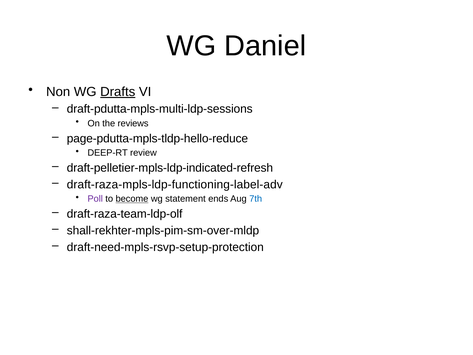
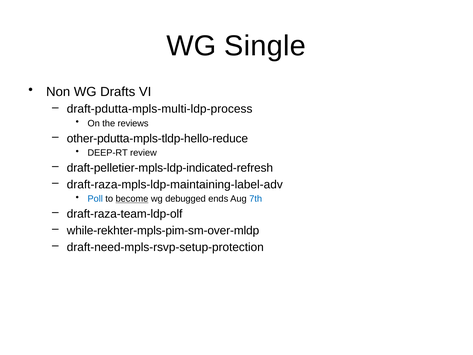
Daniel: Daniel -> Single
Drafts underline: present -> none
draft-pdutta-mpls-multi-ldp-sessions: draft-pdutta-mpls-multi-ldp-sessions -> draft-pdutta-mpls-multi-ldp-process
page-pdutta-mpls-tldp-hello-reduce: page-pdutta-mpls-tldp-hello-reduce -> other-pdutta-mpls-tldp-hello-reduce
draft-raza-mpls-ldp-functioning-label-adv: draft-raza-mpls-ldp-functioning-label-adv -> draft-raza-mpls-ldp-maintaining-label-adv
Poll colour: purple -> blue
statement: statement -> debugged
shall-rekhter-mpls-pim-sm-over-mldp: shall-rekhter-mpls-pim-sm-over-mldp -> while-rekhter-mpls-pim-sm-over-mldp
